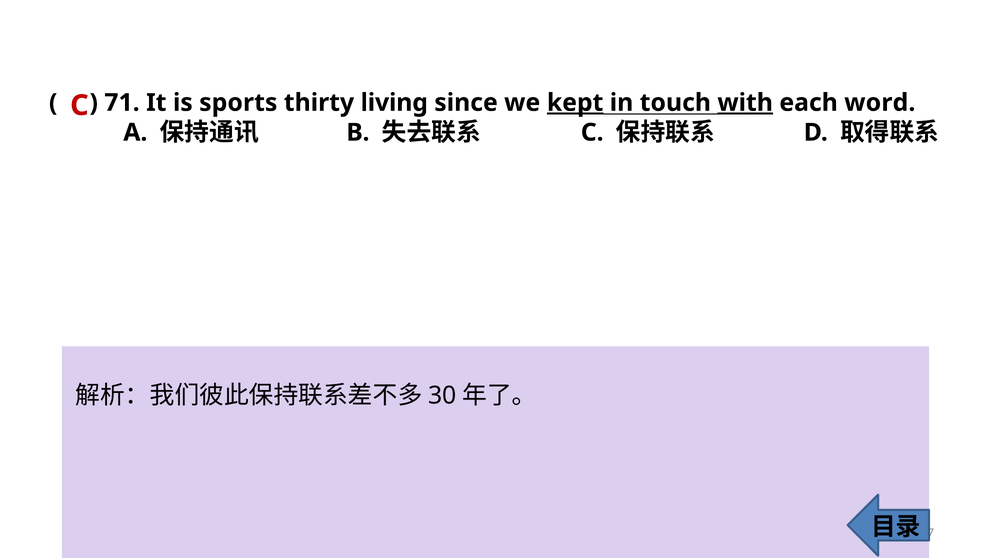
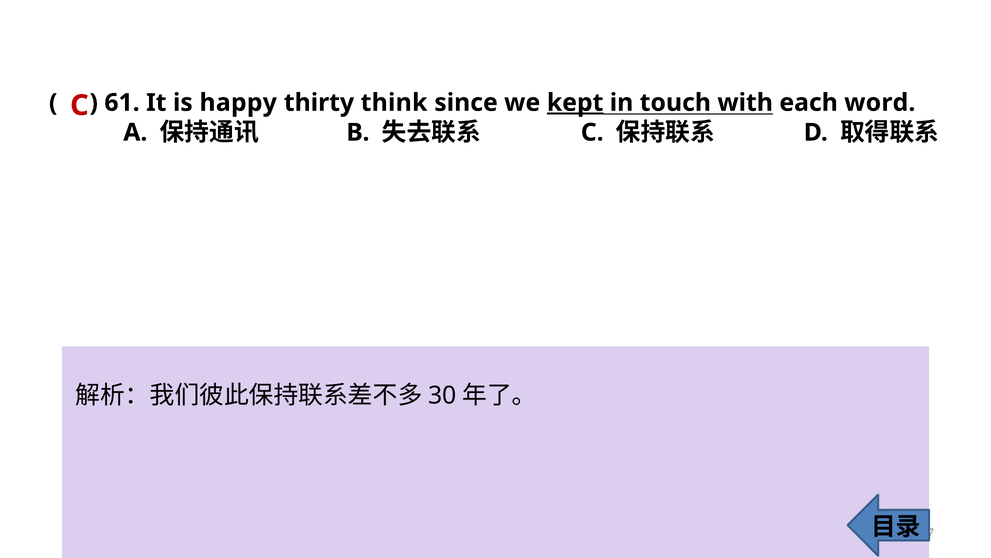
71: 71 -> 61
sports: sports -> happy
living: living -> think
with underline: present -> none
